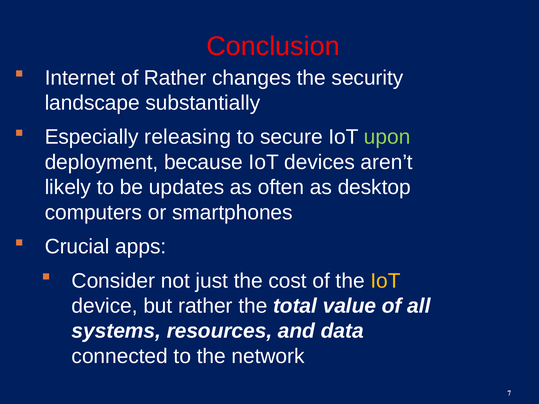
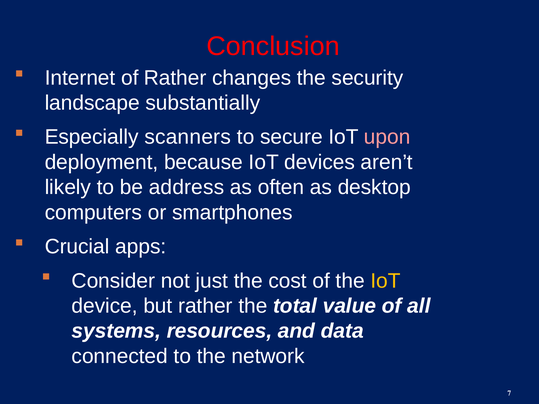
releasing: releasing -> scanners
upon colour: light green -> pink
updates: updates -> address
